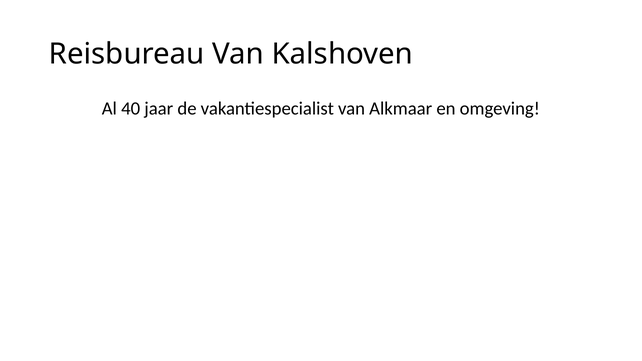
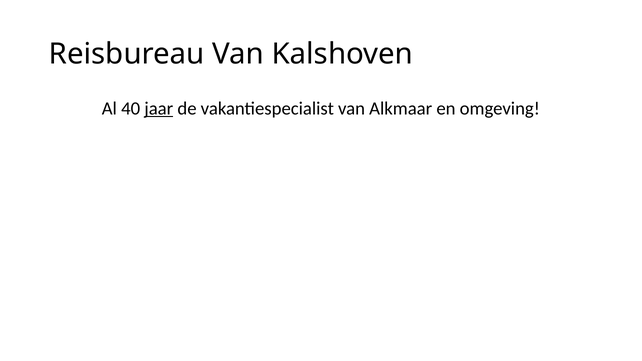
jaar underline: none -> present
